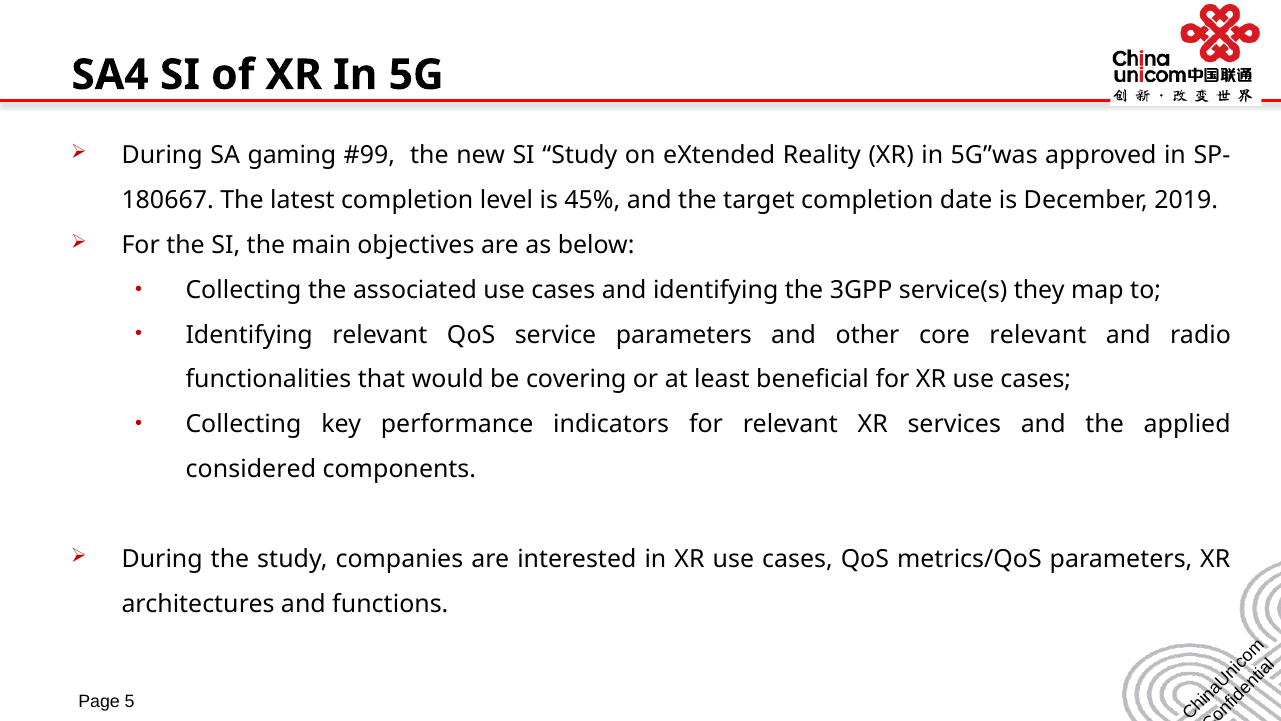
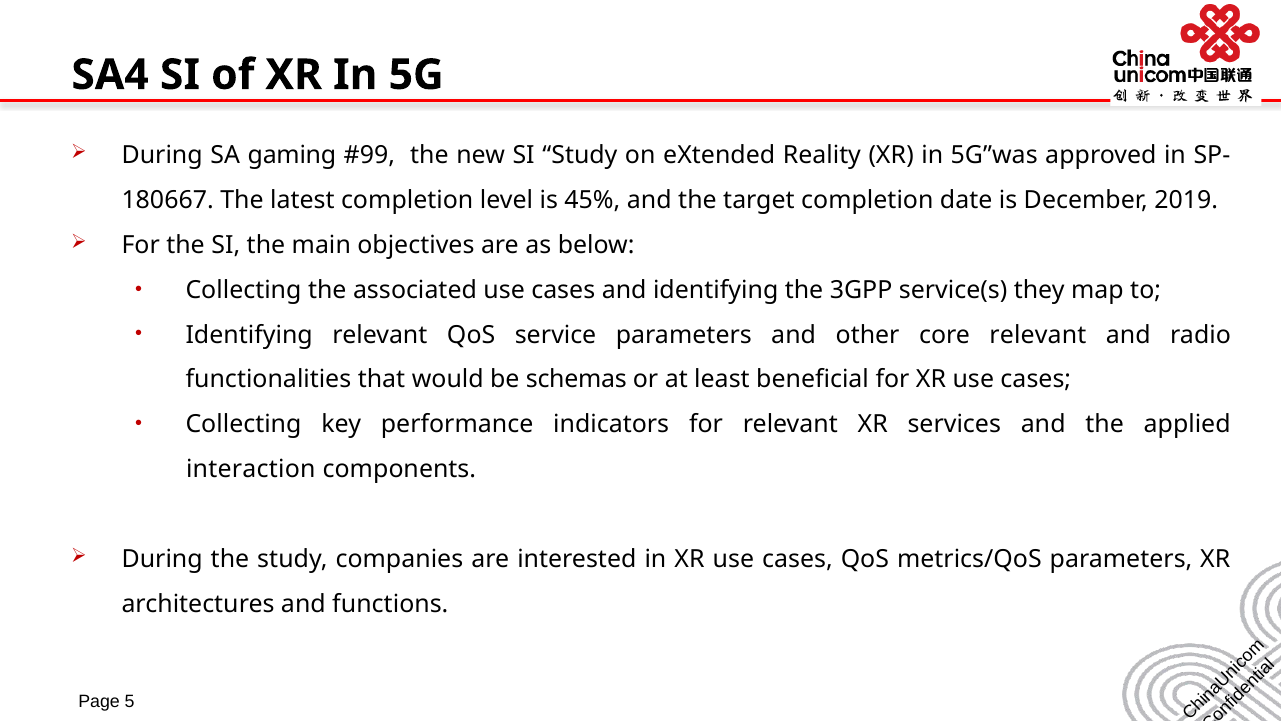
covering: covering -> schemas
considered: considered -> interaction
